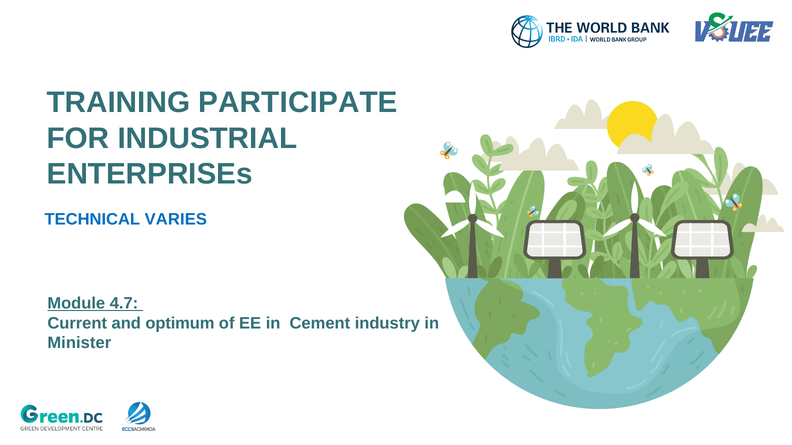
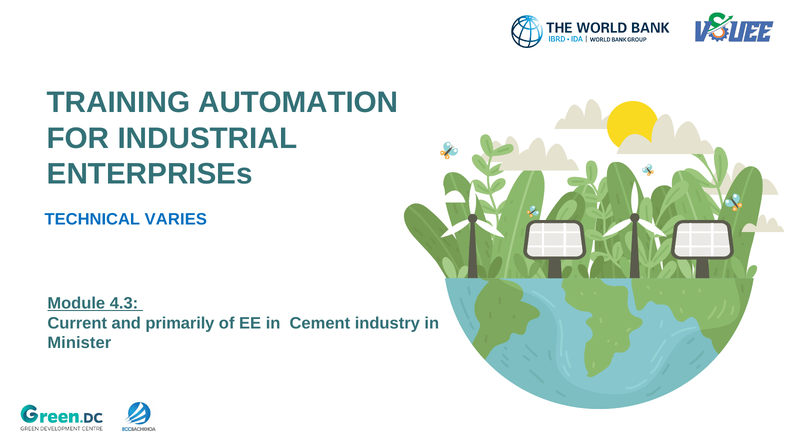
PARTICIPATE: PARTICIPATE -> AUTOMATION
4.7: 4.7 -> 4.3
optimum: optimum -> primarily
